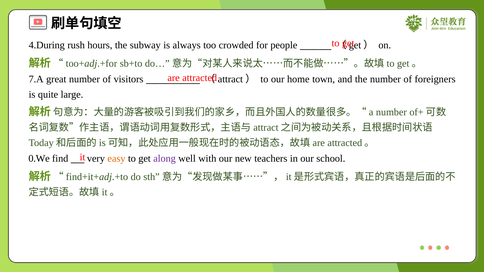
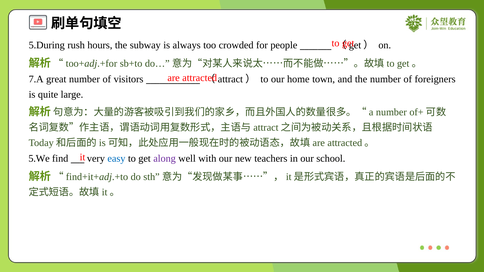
4.During: 4.During -> 5.During
0.We: 0.We -> 5.We
easy colour: orange -> blue
